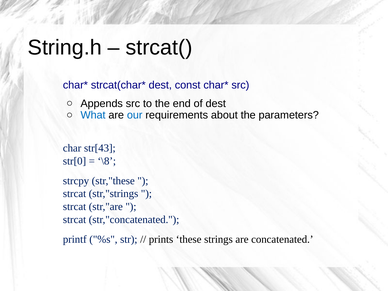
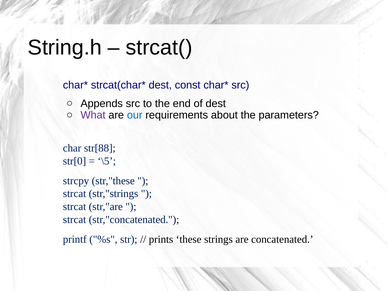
What colour: blue -> purple
str[43: str[43 -> str[88
\8: \8 -> \5
